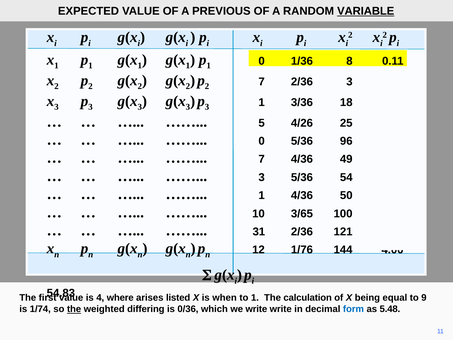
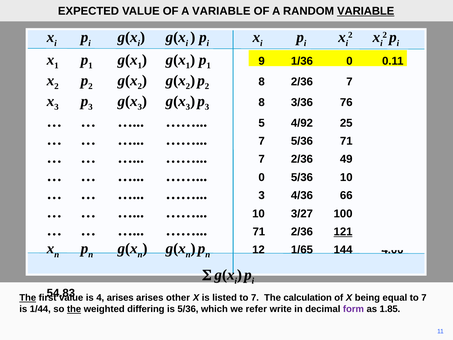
A PREVIOUS: PREVIOUS -> VARIABLE
0 at (262, 61): 0 -> 9
1/36 8: 8 -> 0
2 7: 7 -> 8
2/36 3: 3 -> 7
3 1: 1 -> 8
18: 18 -> 76
4/26: 4/26 -> 4/92
0 at (262, 141): 0 -> 7
5/36 96: 96 -> 71
7 4/36: 4/36 -> 2/36
3 at (262, 177): 3 -> 0
5/36 54: 54 -> 10
1 at (262, 195): 1 -> 3
50: 50 -> 66
3/65: 3/65 -> 3/27
31 at (259, 232): 31 -> 71
121 underline: none -> present
1/76: 1/76 -> 1/65
The at (28, 298) underline: none -> present
4 where: where -> arises
listed: listed -> other
when: when -> listed
1 at (255, 298): 1 -> 7
equal to 9: 9 -> 7
1/74: 1/74 -> 1/44
is 0/36: 0/36 -> 5/36
we write: write -> refer
form colour: blue -> purple
5.48: 5.48 -> 1.85
